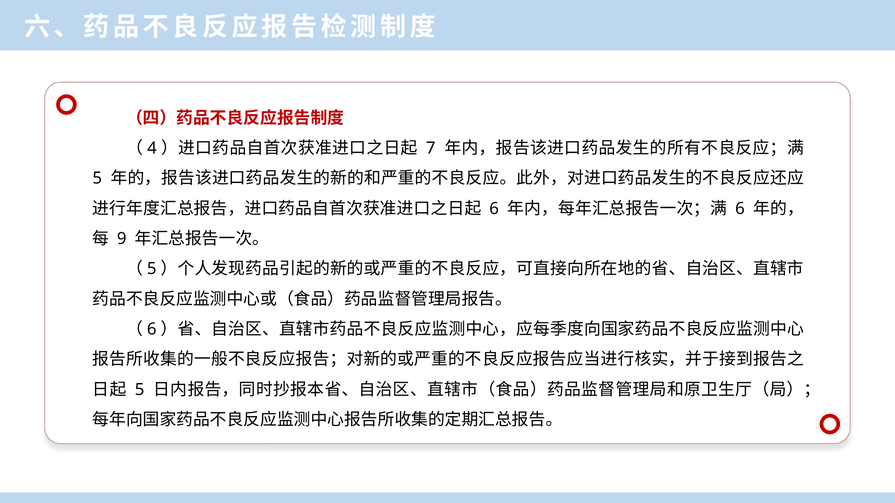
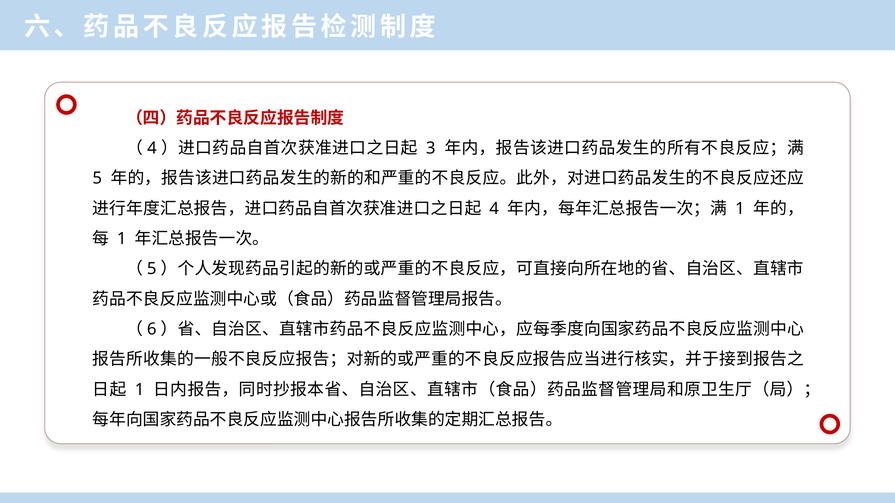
7: 7 -> 3
6 at (494, 209): 6 -> 4
6 at (740, 209): 6 -> 1
9 at (122, 239): 9 -> 1
5 at (140, 390): 5 -> 1
